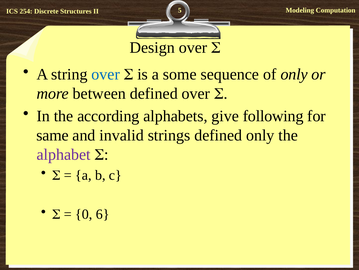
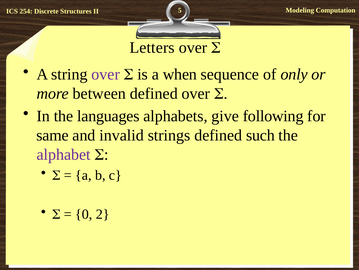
Design: Design -> Letters
over at (106, 74) colour: blue -> purple
some: some -> when
according: according -> languages
defined only: only -> such
6: 6 -> 2
